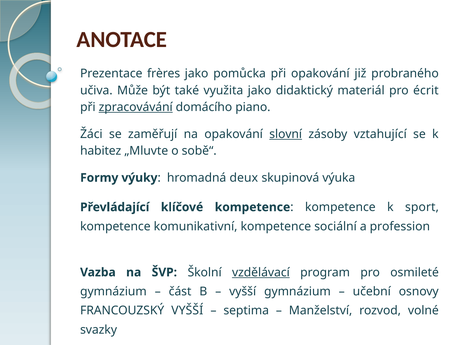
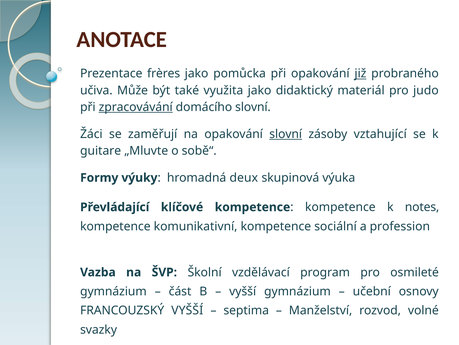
již underline: none -> present
écrit: écrit -> judo
domácího piano: piano -> slovní
habitez: habitez -> guitare
sport: sport -> notes
vzdělávací underline: present -> none
